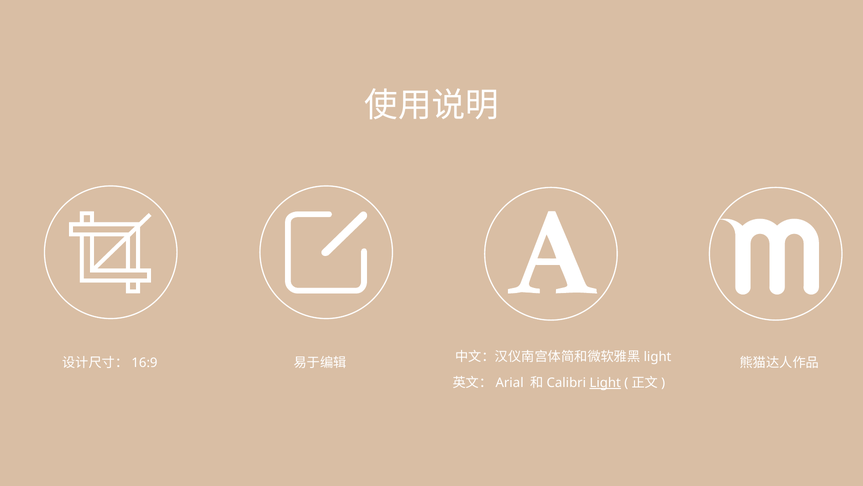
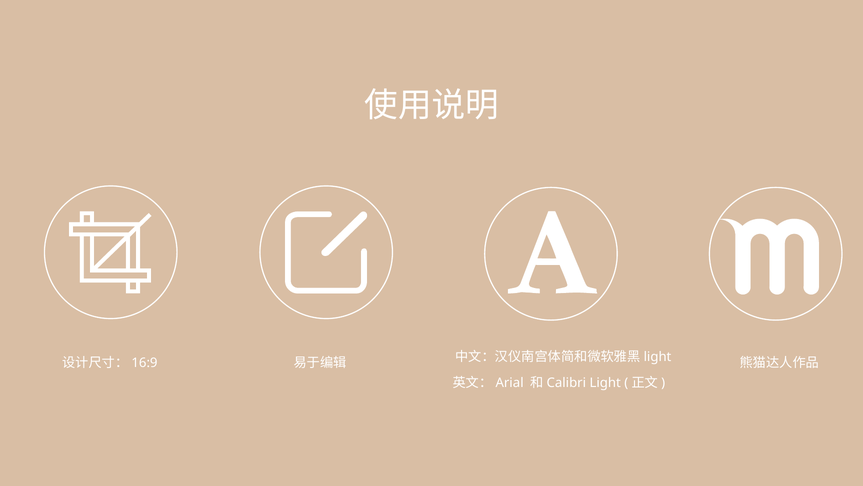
Light underline: present -> none
